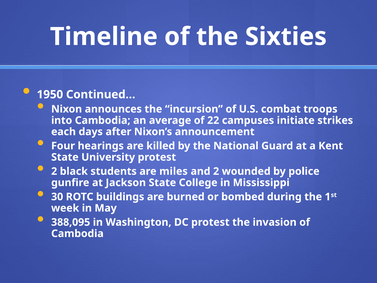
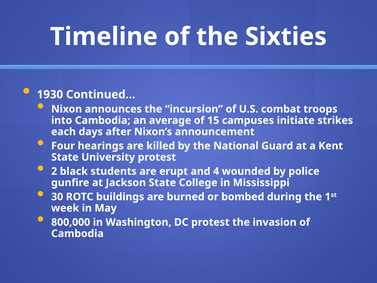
1950: 1950 -> 1930
22: 22 -> 15
miles: miles -> erupt
and 2: 2 -> 4
388,095: 388,095 -> 800,000
